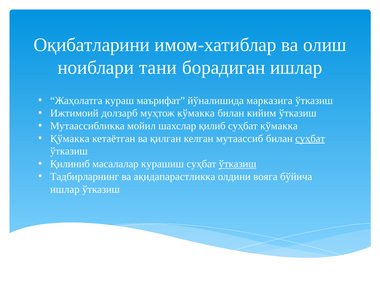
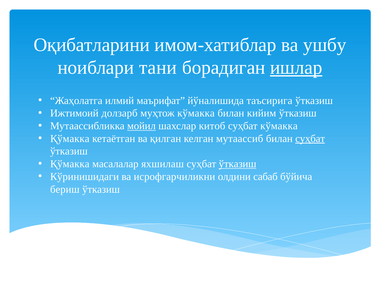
олиш: олиш -> ушбу
ишлар at (296, 68) underline: none -> present
кураш: кураш -> илмий
марказига: марказига -> таъсирига
мойил underline: none -> present
қилиб: қилиб -> китоб
Қилиниб at (70, 164): Қилиниб -> Қўмакка
курашиш: курашиш -> яхшилаш
Тадбирларнинг: Тадбирларнинг -> Кўринишидаги
ақидапарастликка: ақидапарастликка -> исрофгарчиликни
вояга: вояга -> сабаб
ишлар at (65, 189): ишлар -> бериш
